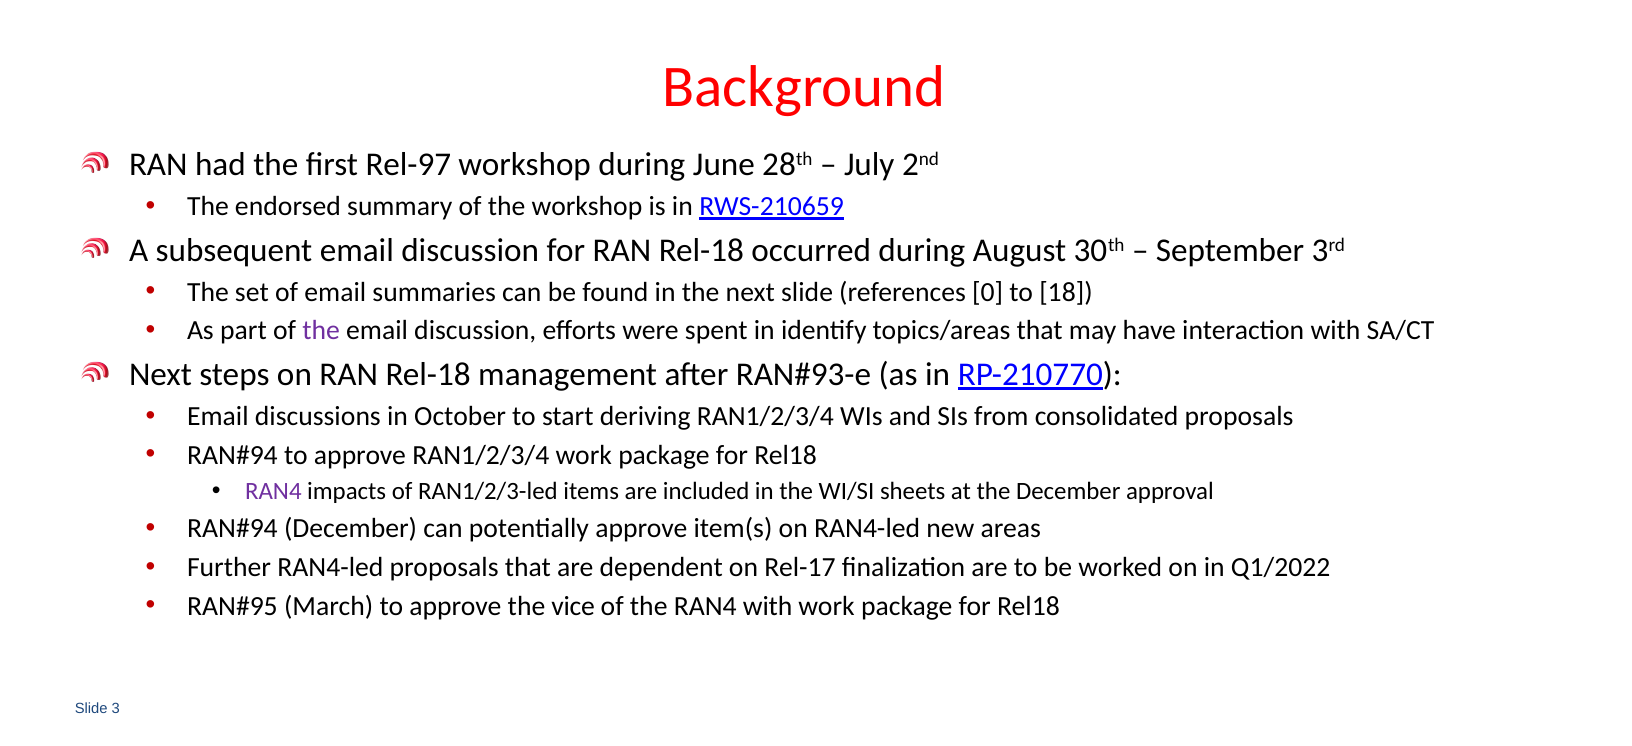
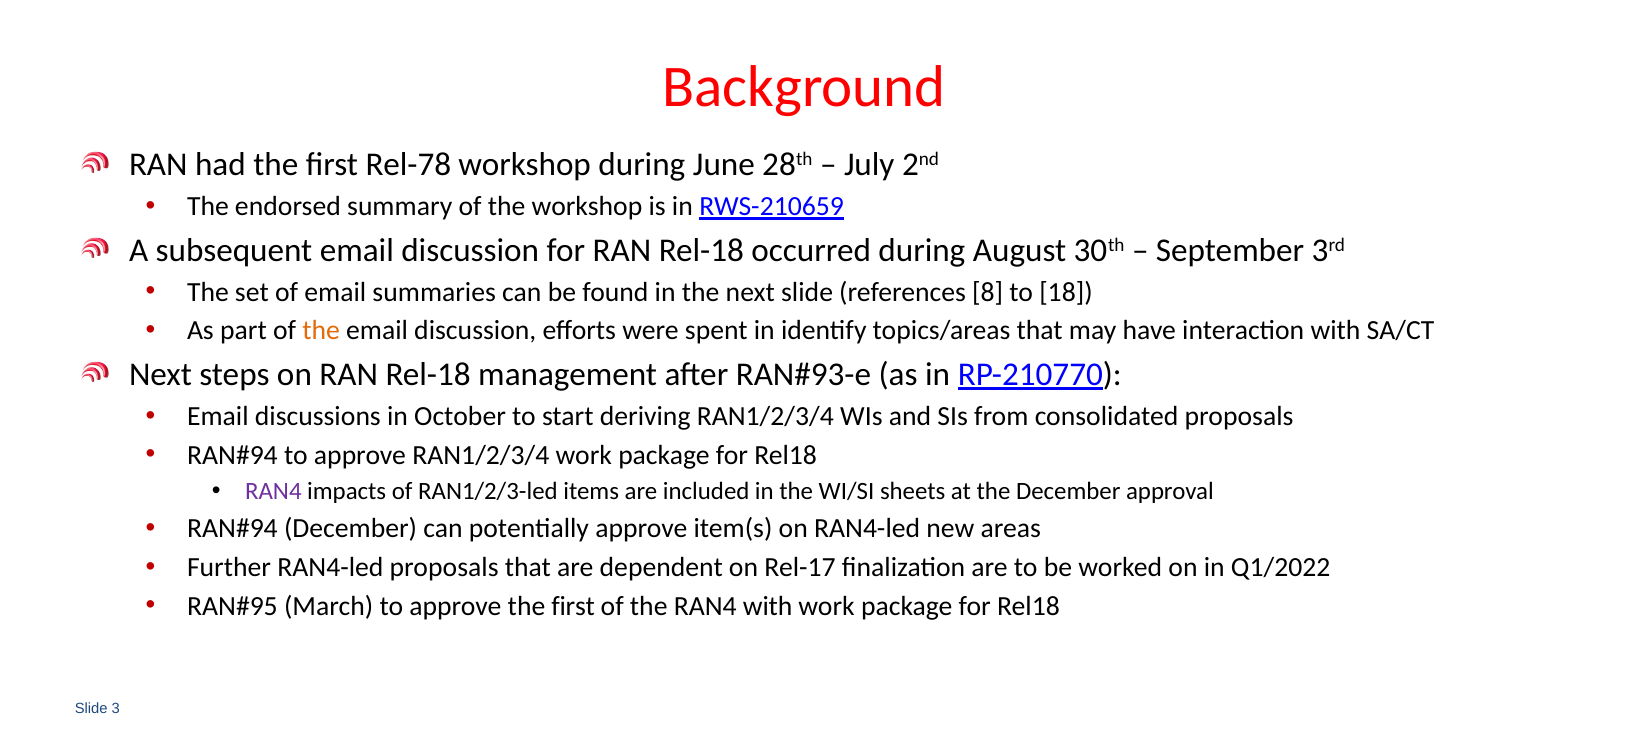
Rel-97: Rel-97 -> Rel-78
0: 0 -> 8
the at (321, 331) colour: purple -> orange
approve the vice: vice -> first
